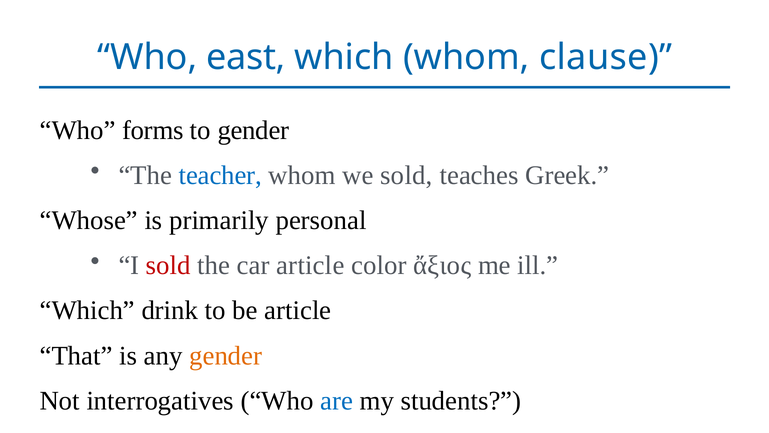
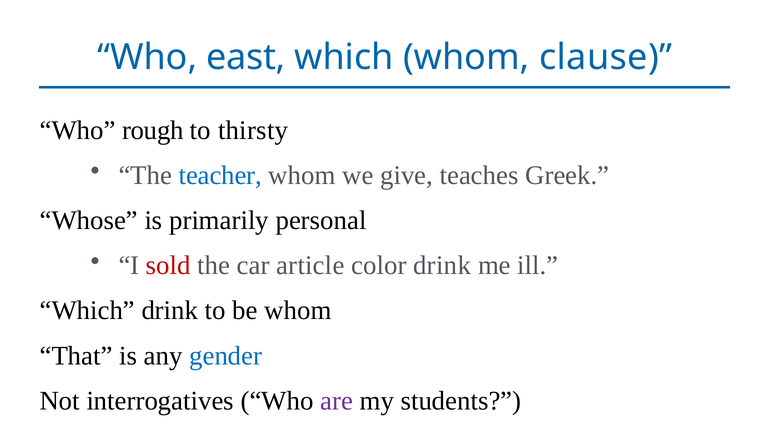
forms: forms -> rough
to gender: gender -> thirsty
we sold: sold -> give
color ἄξιος: ἄξιος -> drink
be article: article -> whom
gender at (226, 355) colour: orange -> blue
are colour: blue -> purple
